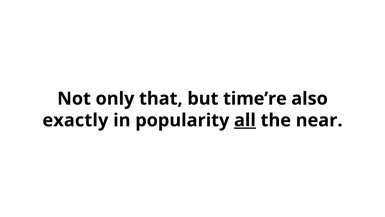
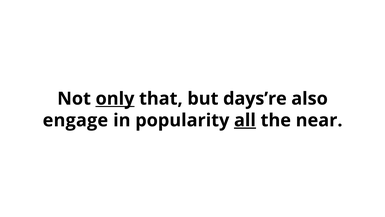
only underline: none -> present
time’re: time’re -> days’re
exactly: exactly -> engage
